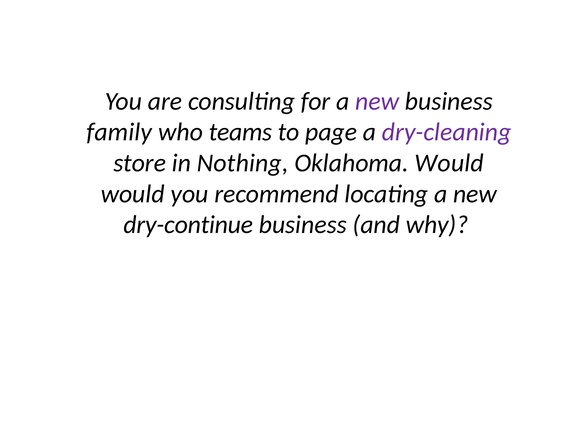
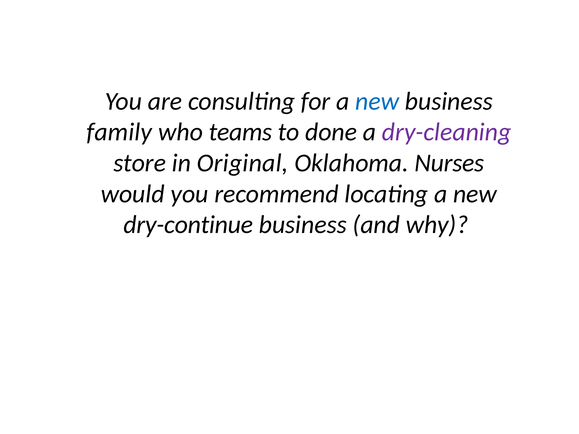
new at (377, 101) colour: purple -> blue
page: page -> done
Nothing: Nothing -> Original
Oklahoma Would: Would -> Nurses
